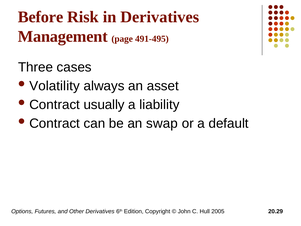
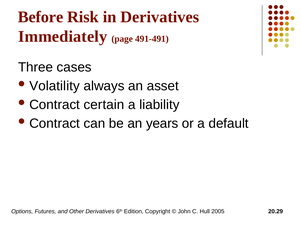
Management: Management -> Immediately
491-495: 491-495 -> 491-491
usually: usually -> certain
swap: swap -> years
